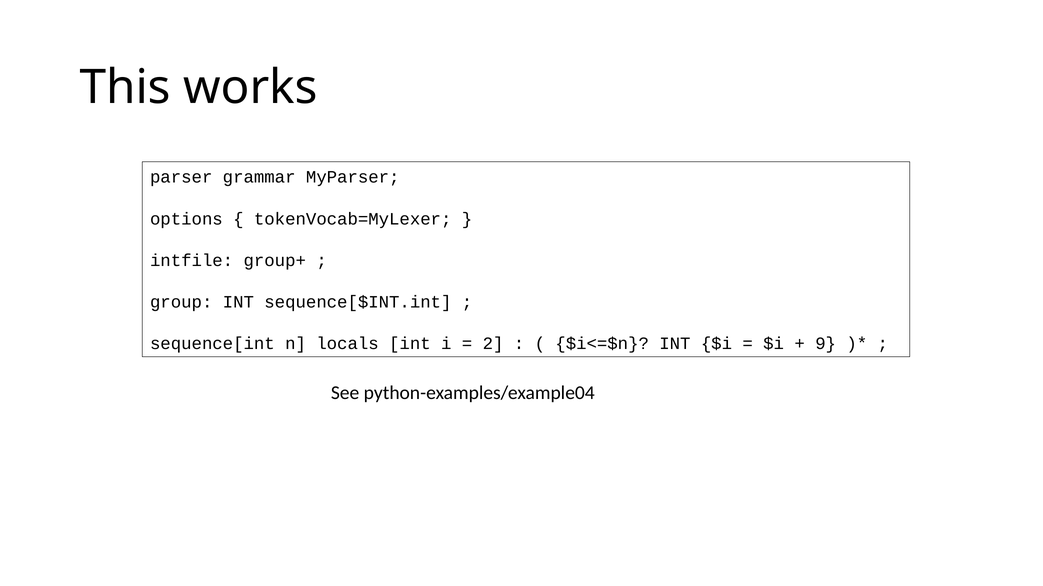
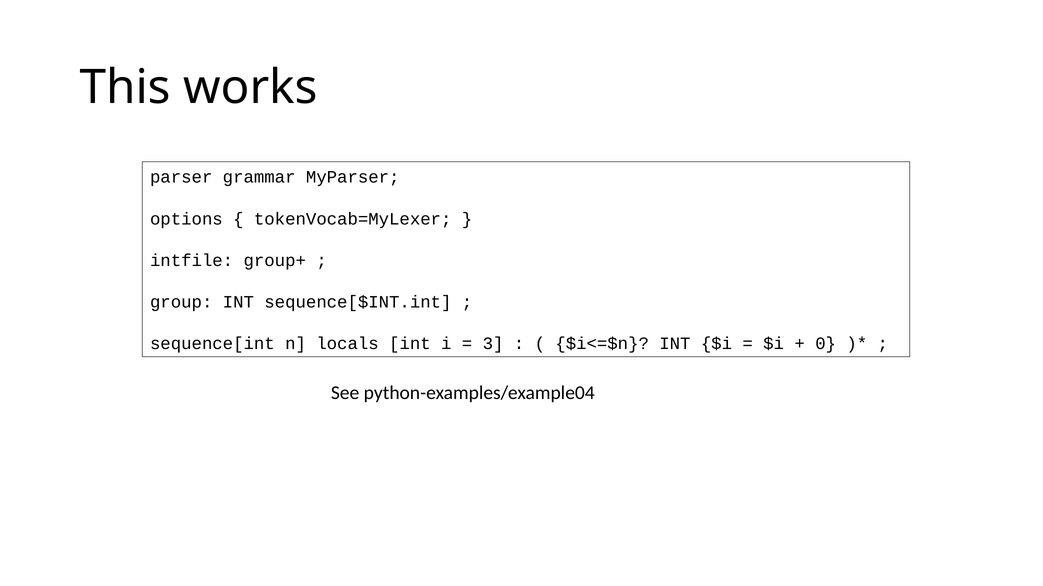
2: 2 -> 3
9: 9 -> 0
